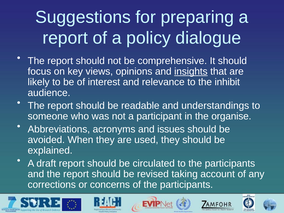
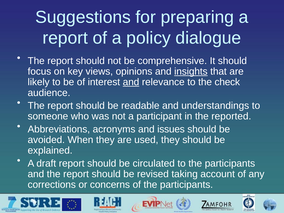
and at (131, 82) underline: none -> present
inhibit: inhibit -> check
organise: organise -> reported
